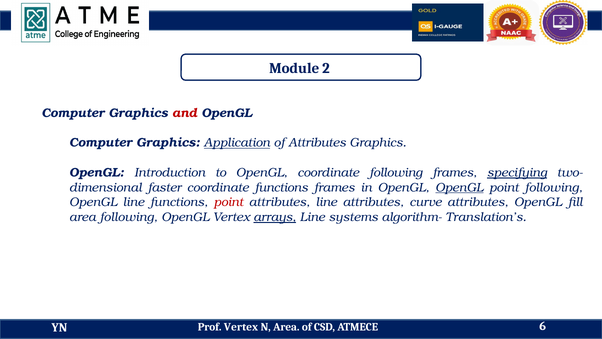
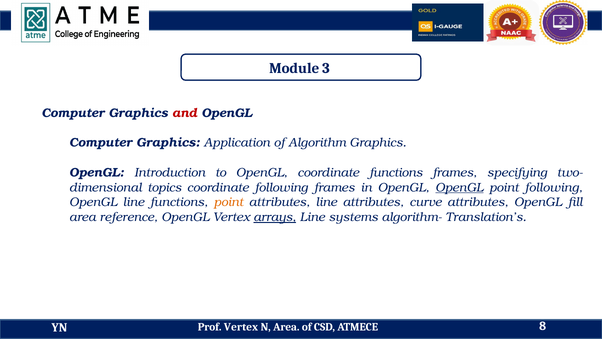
2: 2 -> 3
Application underline: present -> none
of Attributes: Attributes -> Algorithm
coordinate following: following -> functions
specifying underline: present -> none
faster: faster -> topics
coordinate functions: functions -> following
point at (229, 202) colour: red -> orange
area following: following -> reference
6: 6 -> 8
